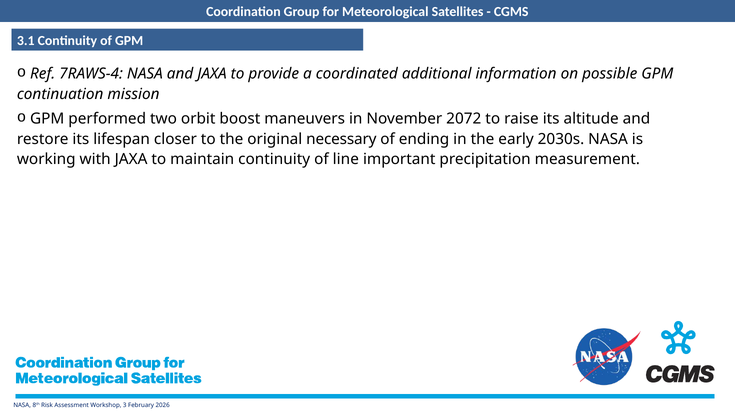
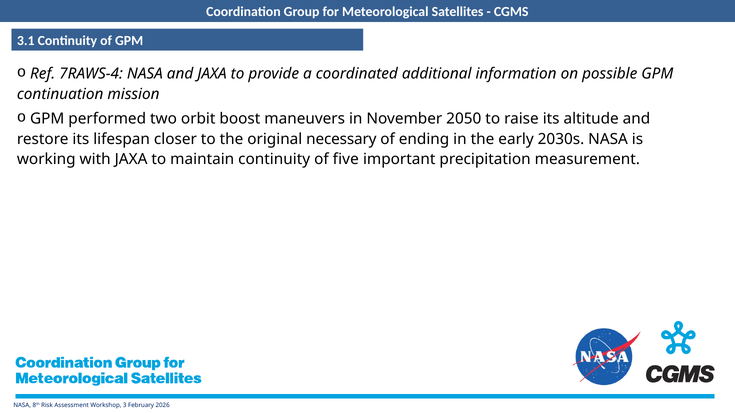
2072: 2072 -> 2050
line: line -> five
